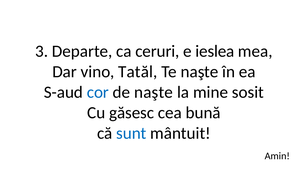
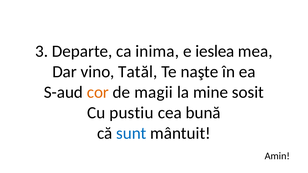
ceruri: ceruri -> inima
cor colour: blue -> orange
de naşte: naşte -> magii
găsesc: găsesc -> pustiu
